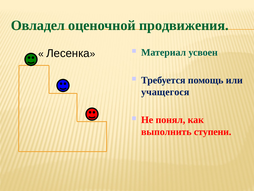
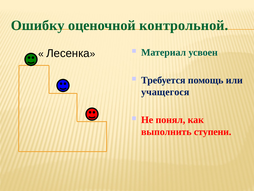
Овладел: Овладел -> Ошибку
продвижения: продвижения -> контрольной
